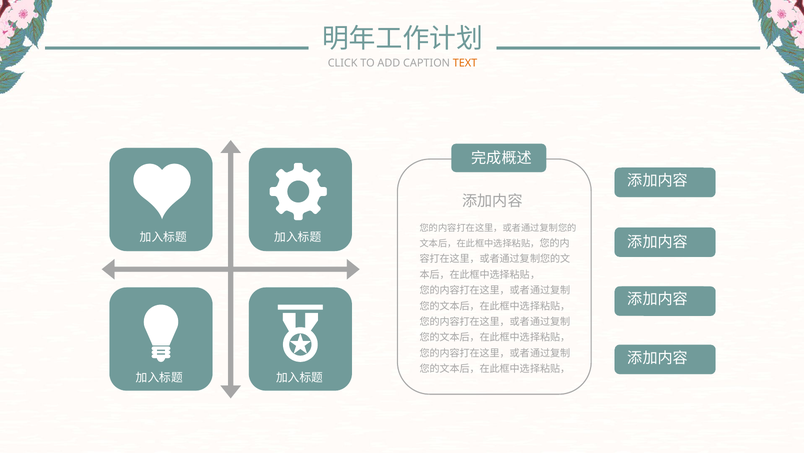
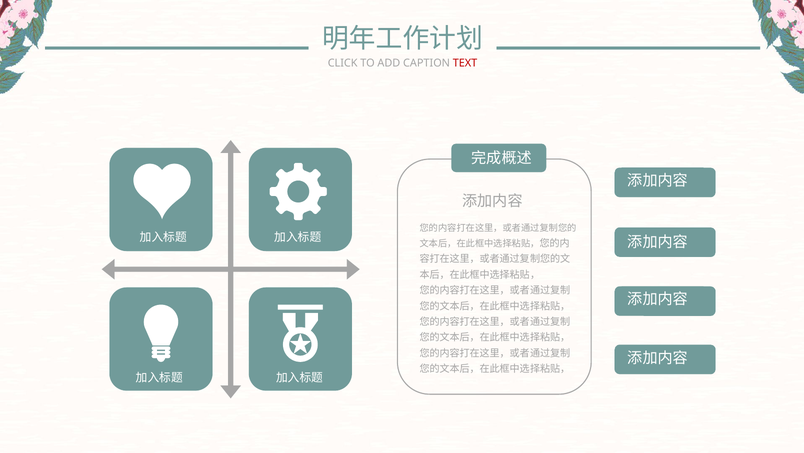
TEXT colour: orange -> red
